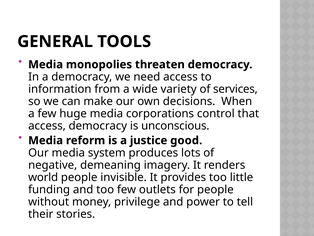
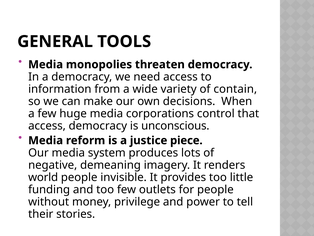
services: services -> contain
good: good -> piece
